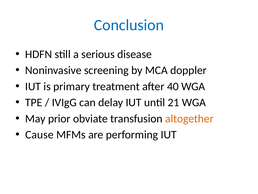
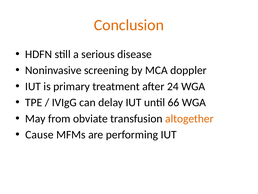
Conclusion colour: blue -> orange
40: 40 -> 24
21: 21 -> 66
prior: prior -> from
